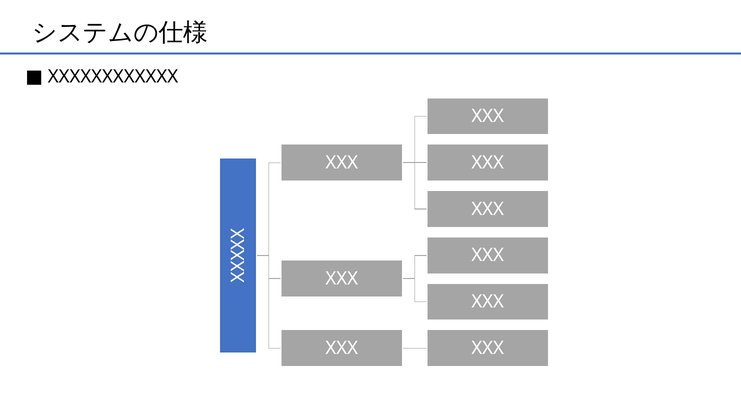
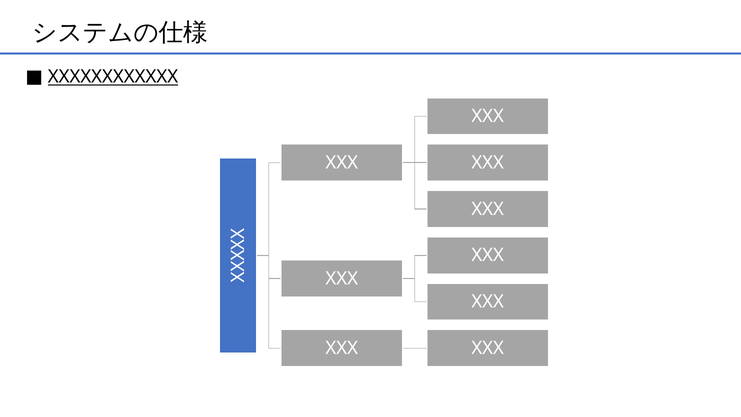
XXXXXXXXXXXX underline: none -> present
